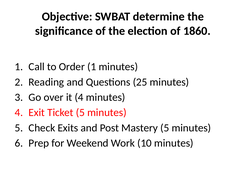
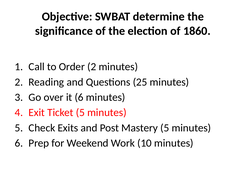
Order 1: 1 -> 2
it 4: 4 -> 6
